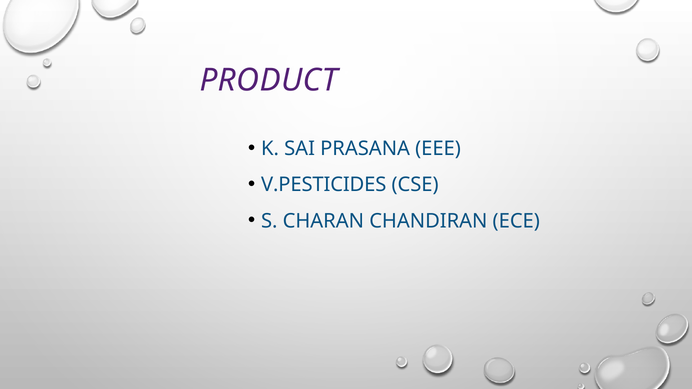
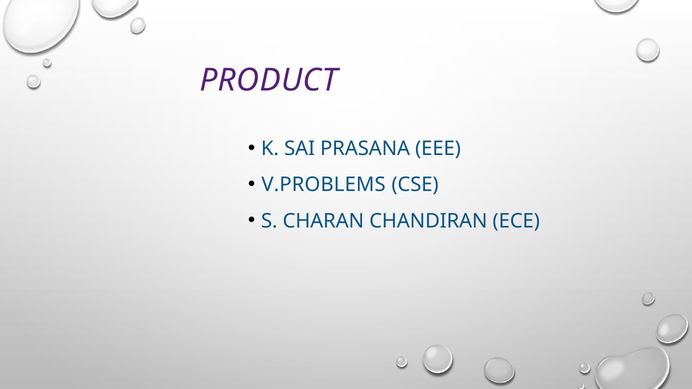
V.PESTICIDES: V.PESTICIDES -> V.PROBLEMS
